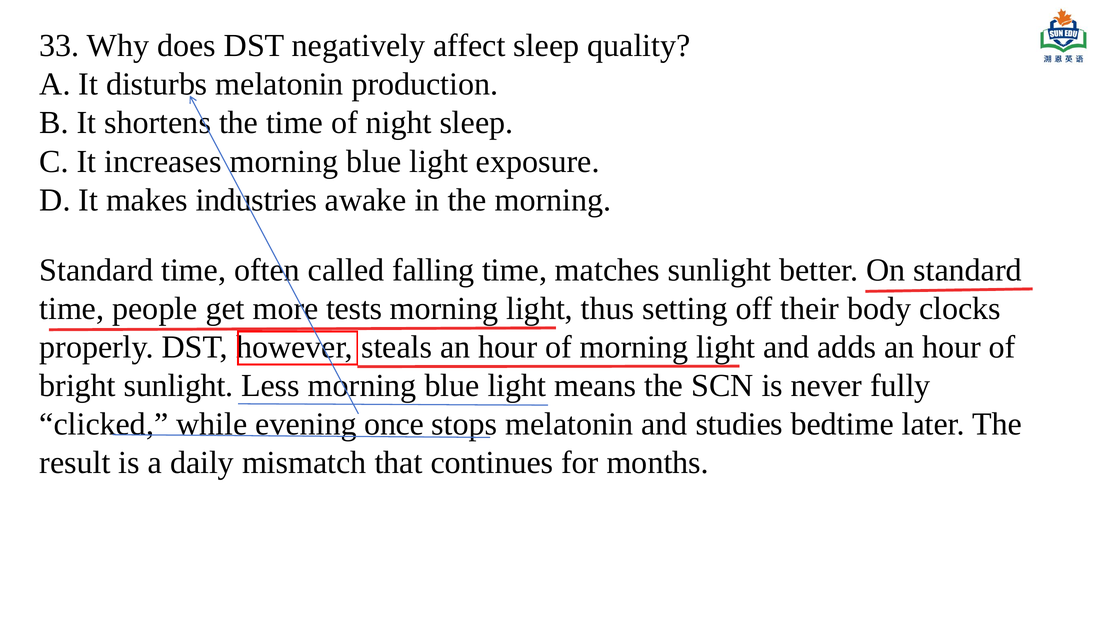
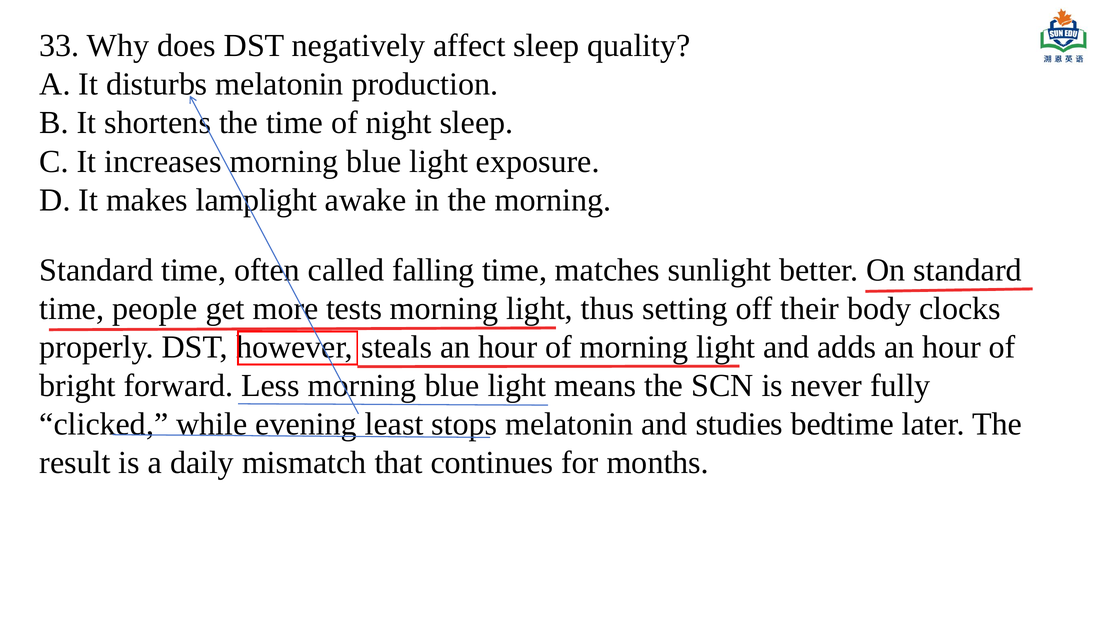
industries: industries -> lamplight
bright sunlight: sunlight -> forward
once: once -> least
